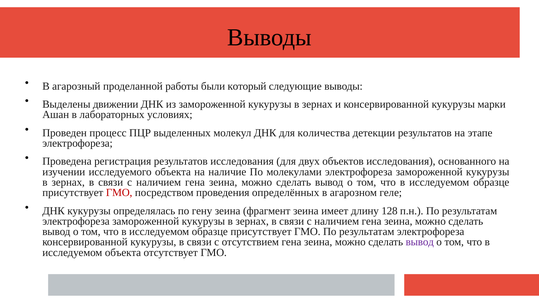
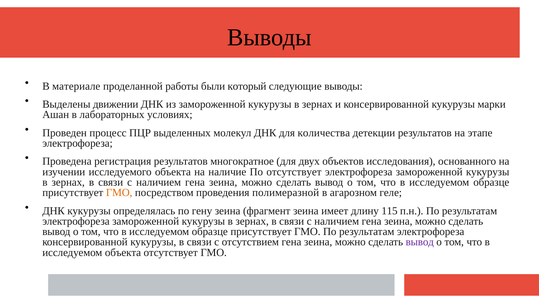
агарозный: агарозный -> материале
результатов исследования: исследования -> многократное
По молекулами: молекулами -> отсутствует
ГМО at (119, 193) colour: red -> orange
определённых: определённых -> полимеразной
128: 128 -> 115
